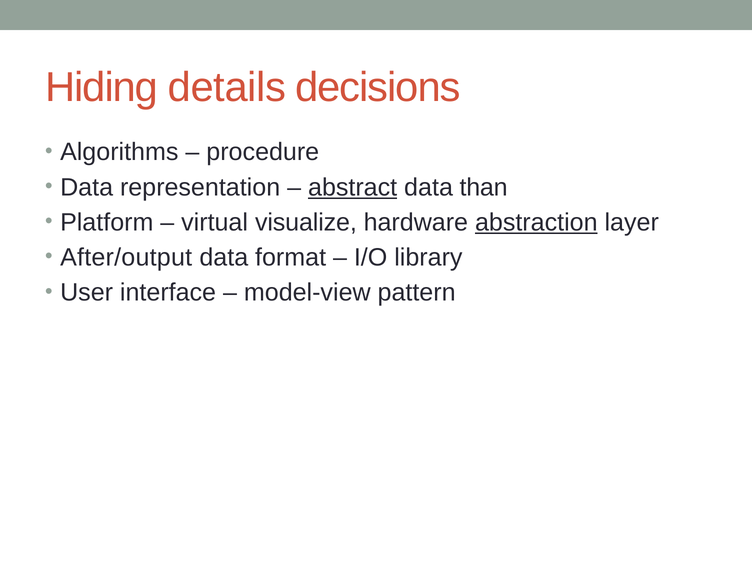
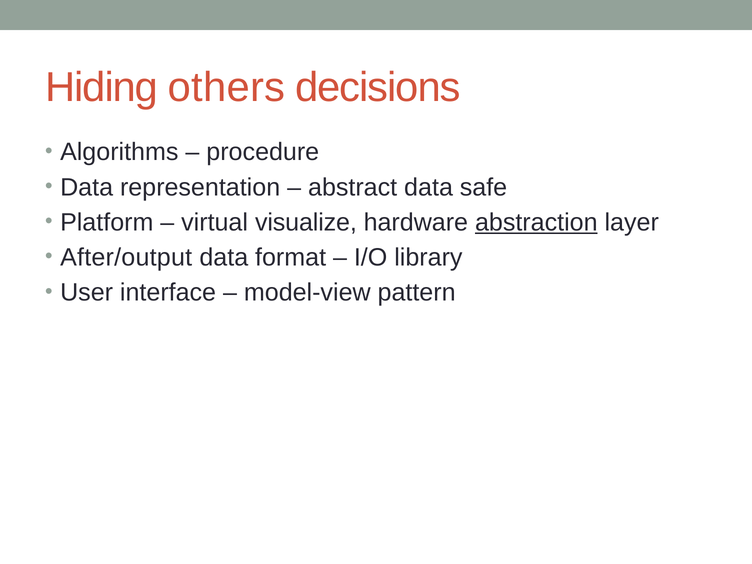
details: details -> others
abstract underline: present -> none
than: than -> safe
